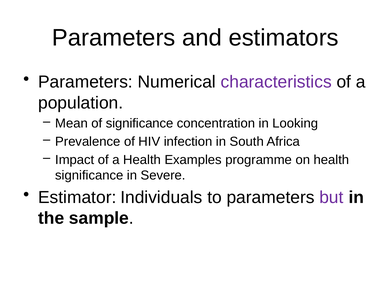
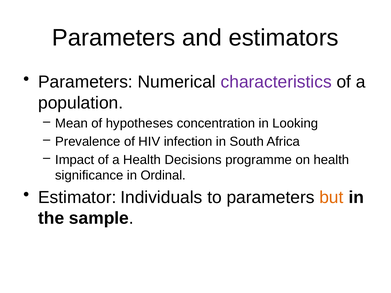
of significance: significance -> hypotheses
Examples: Examples -> Decisions
Severe: Severe -> Ordinal
but colour: purple -> orange
